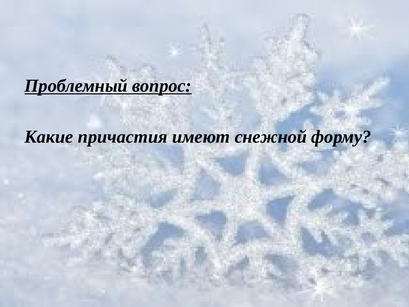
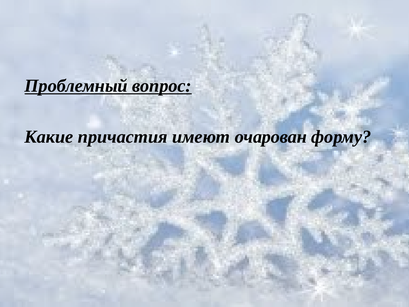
снежной: снежной -> очарован
